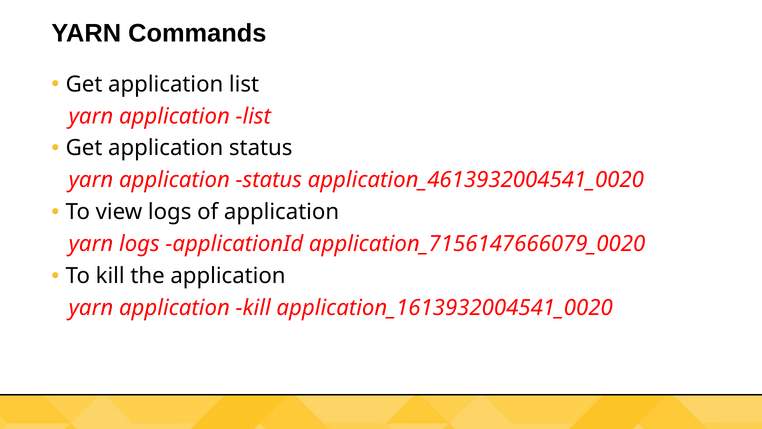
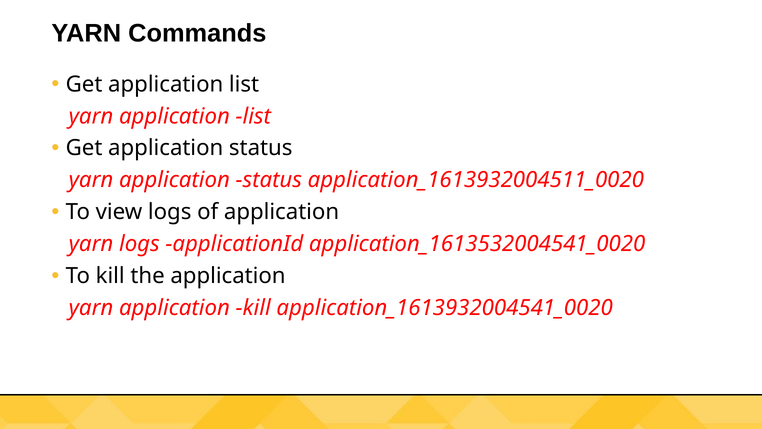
application_4613932004541_0020: application_4613932004541_0020 -> application_1613932004511_0020
application_7156147666079_0020: application_7156147666079_0020 -> application_1613532004541_0020
